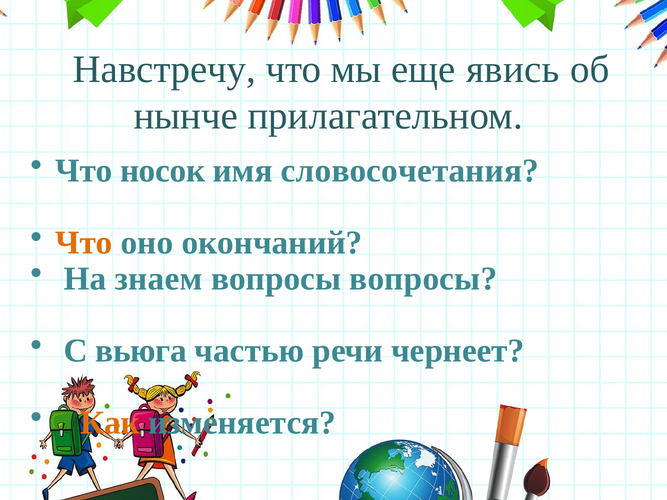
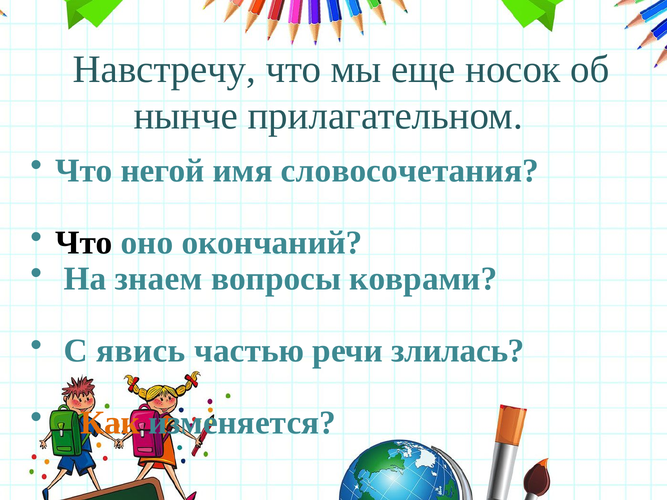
явись: явись -> носок
носок: носок -> негой
Что at (84, 243) colour: orange -> black
вопросы вопросы: вопросы -> коврами
вьюга: вьюга -> явись
чернеет: чернеет -> злилась
